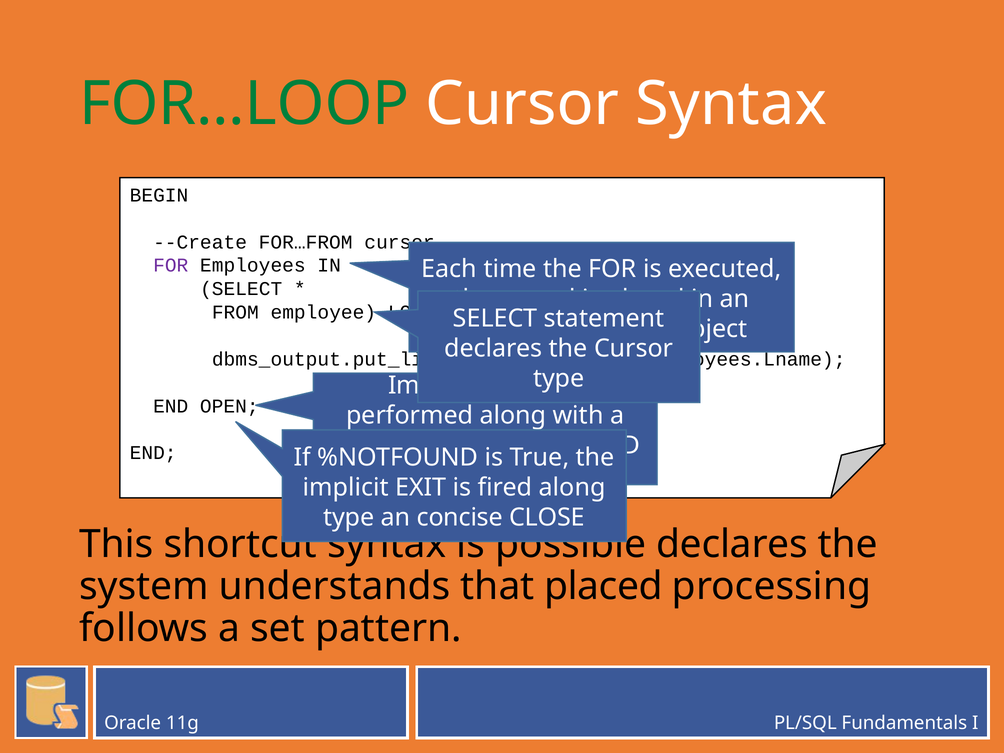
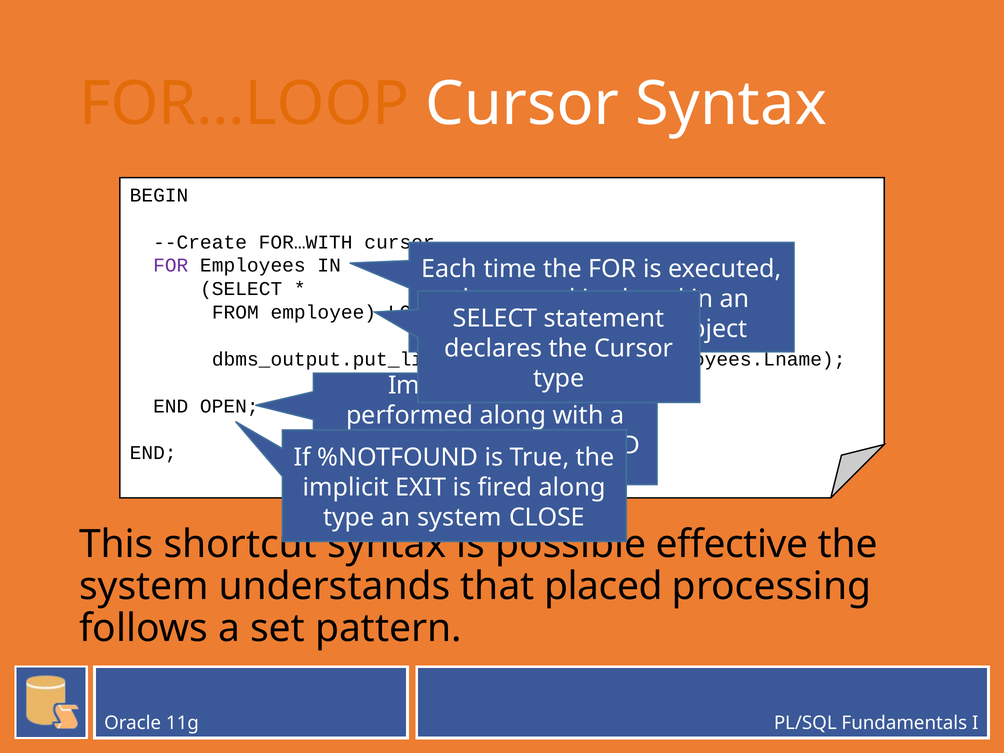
FOR…LOOP colour: green -> orange
FOR…FROM: FOR…FROM -> FOR…WITH
an concise: concise -> system
declares at (732, 544): declares -> effective
